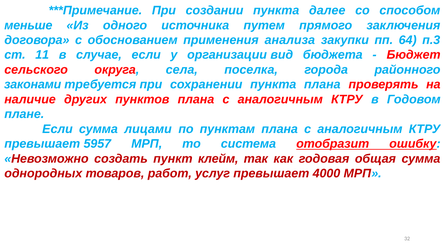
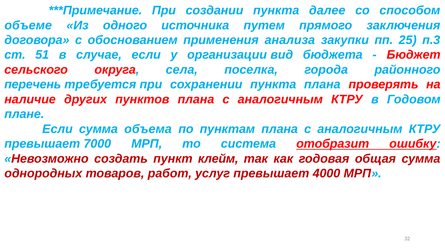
меньше: меньше -> объеме
64: 64 -> 25
11: 11 -> 51
законами: законами -> перечень
лицами: лицами -> объема
5957: 5957 -> 7000
